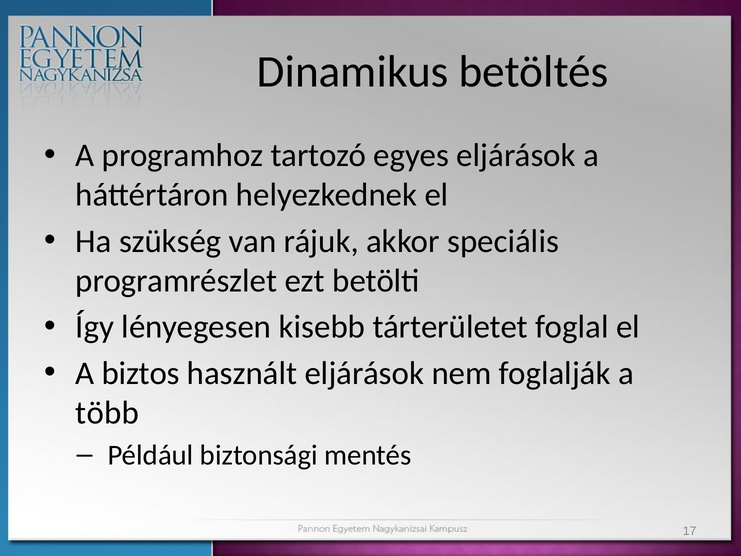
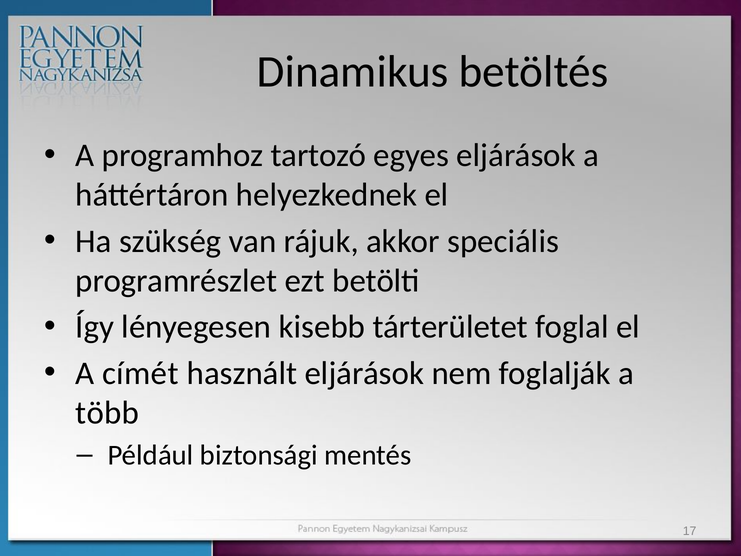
biztos: biztos -> címét
